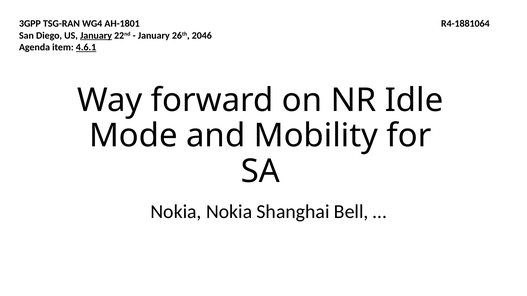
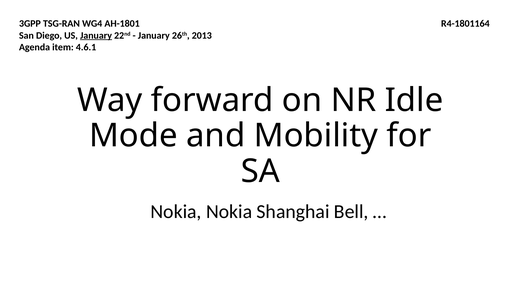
R4-1881064: R4-1881064 -> R4-1801164
2046: 2046 -> 2013
4.6.1 underline: present -> none
